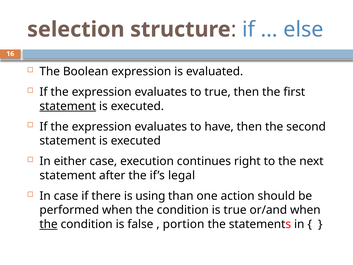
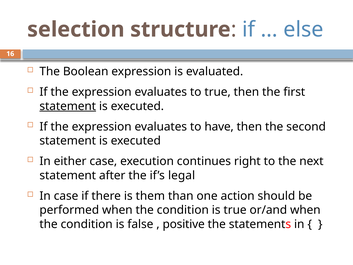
using: using -> them
the at (49, 224) underline: present -> none
portion: portion -> positive
